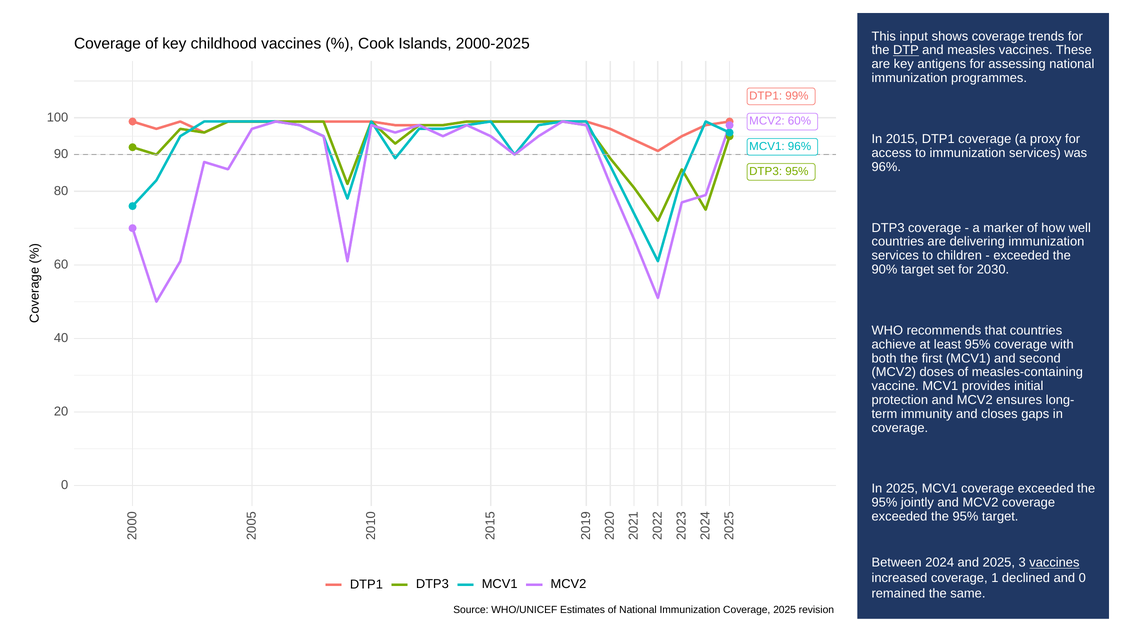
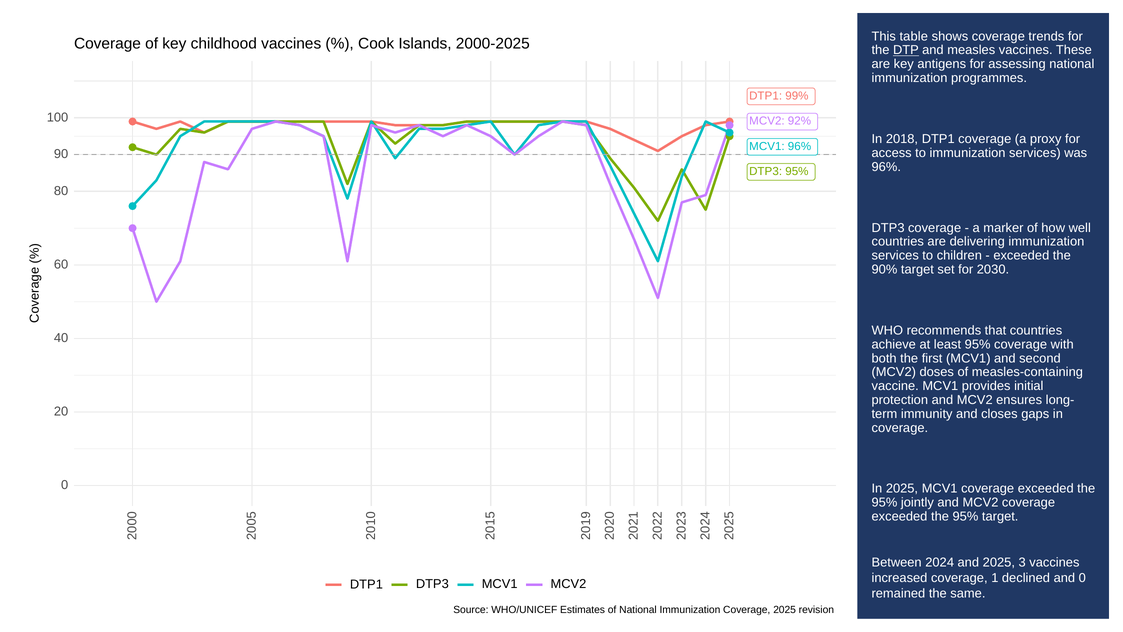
input: input -> table
60%: 60% -> 92%
2015: 2015 -> 2018
vaccines at (1054, 562) underline: present -> none
